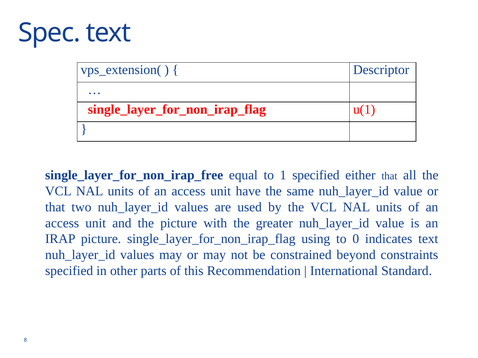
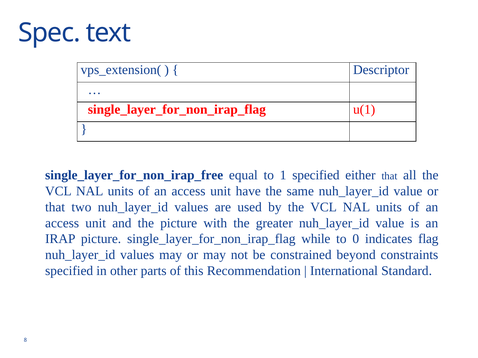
using: using -> while
indicates text: text -> flag
